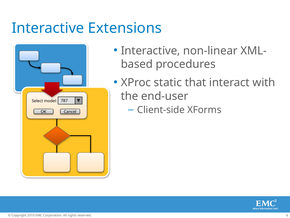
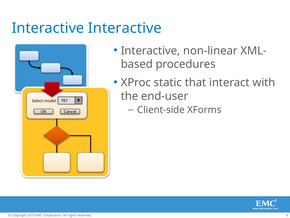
Interactive Extensions: Extensions -> Interactive
